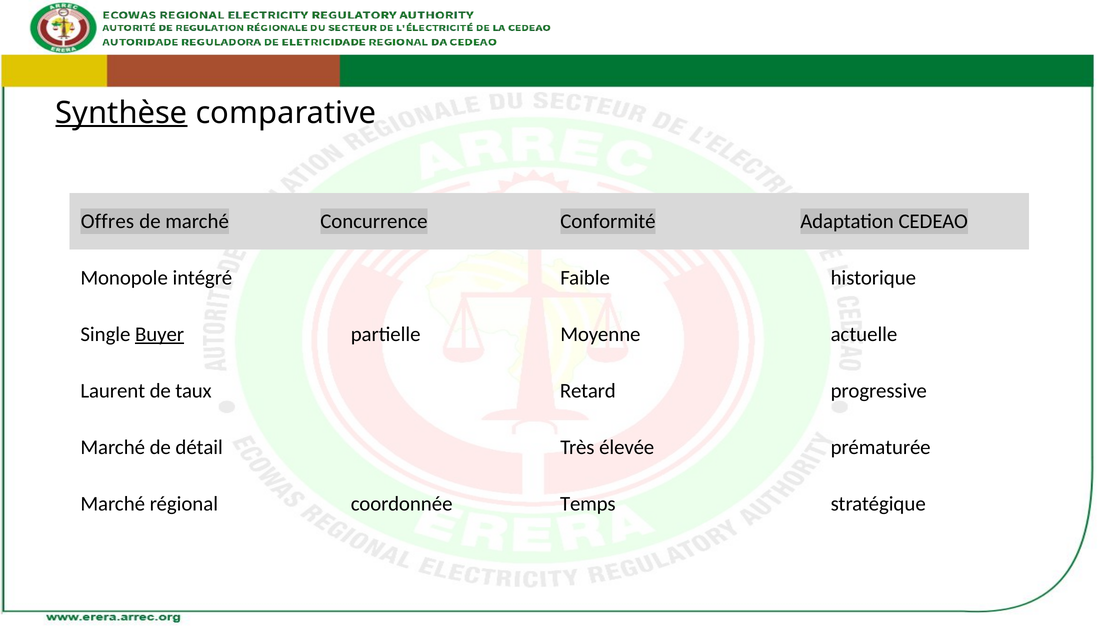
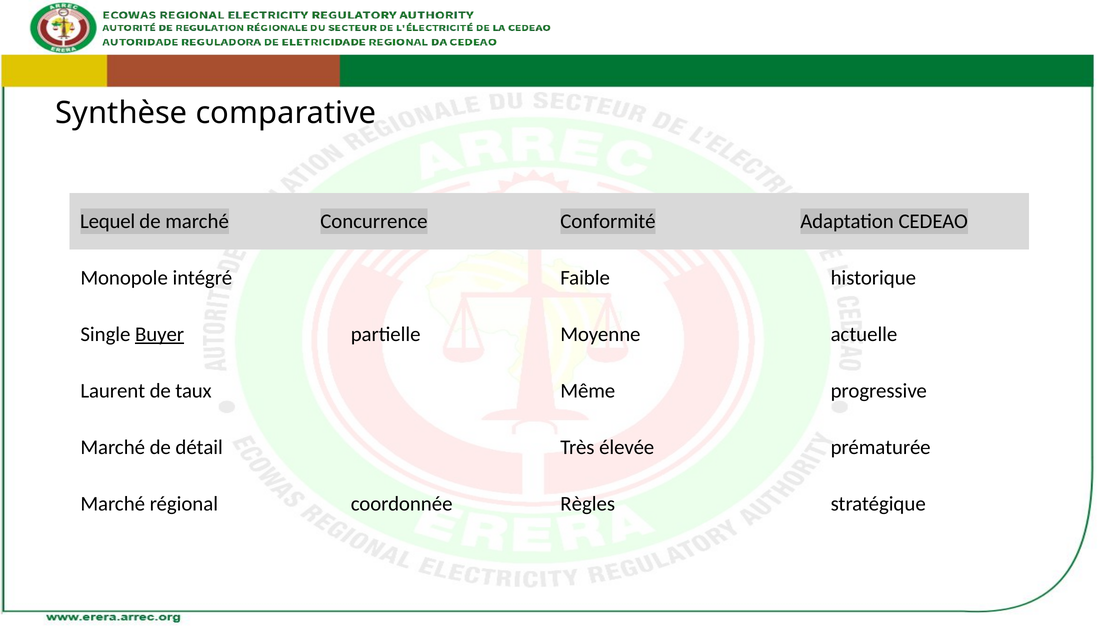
Synthèse underline: present -> none
Offres: Offres -> Lequel
Retard: Retard -> Même
Temps: Temps -> Règles
